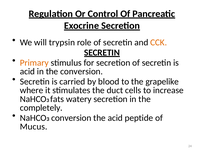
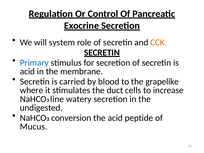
trypsin: trypsin -> system
Primary colour: orange -> blue
the conversion: conversion -> membrane
fats: fats -> line
completely: completely -> undigested
